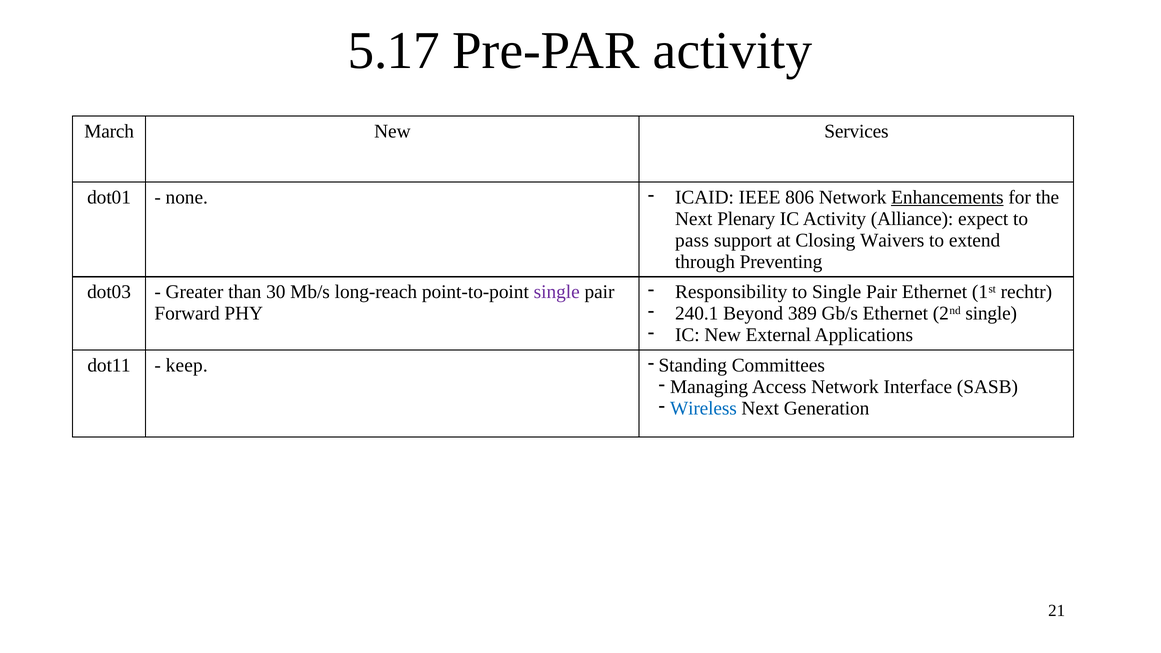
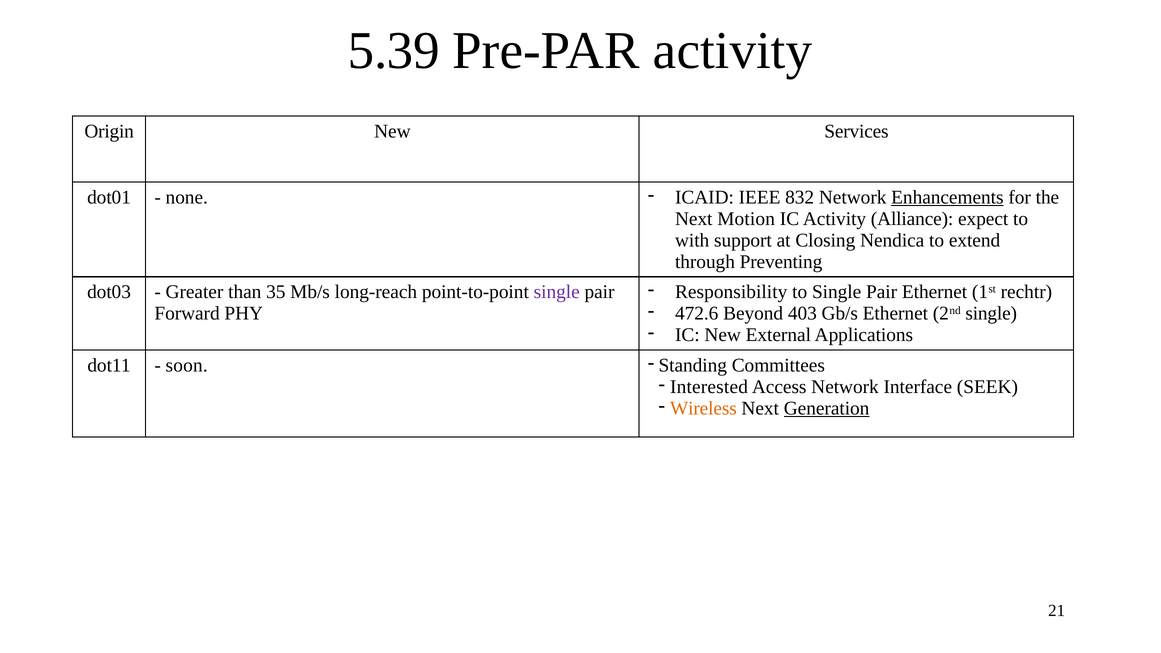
5.17: 5.17 -> 5.39
March: March -> Origin
806: 806 -> 832
Plenary: Plenary -> Motion
pass: pass -> with
Waivers: Waivers -> Nendica
30: 30 -> 35
240.1: 240.1 -> 472.6
389: 389 -> 403
keep: keep -> soon
Managing: Managing -> Interested
SASB: SASB -> SEEK
Wireless colour: blue -> orange
Generation underline: none -> present
